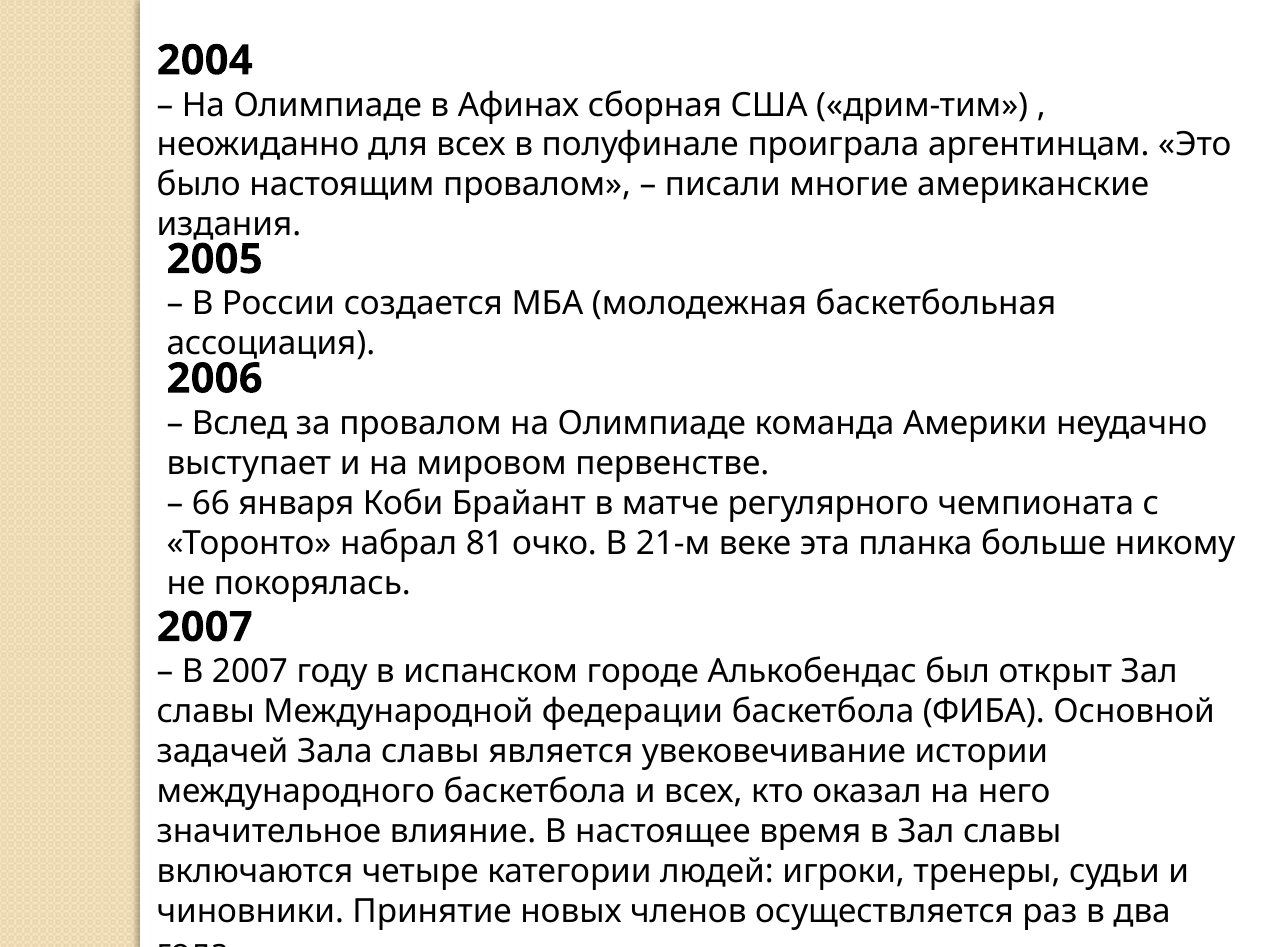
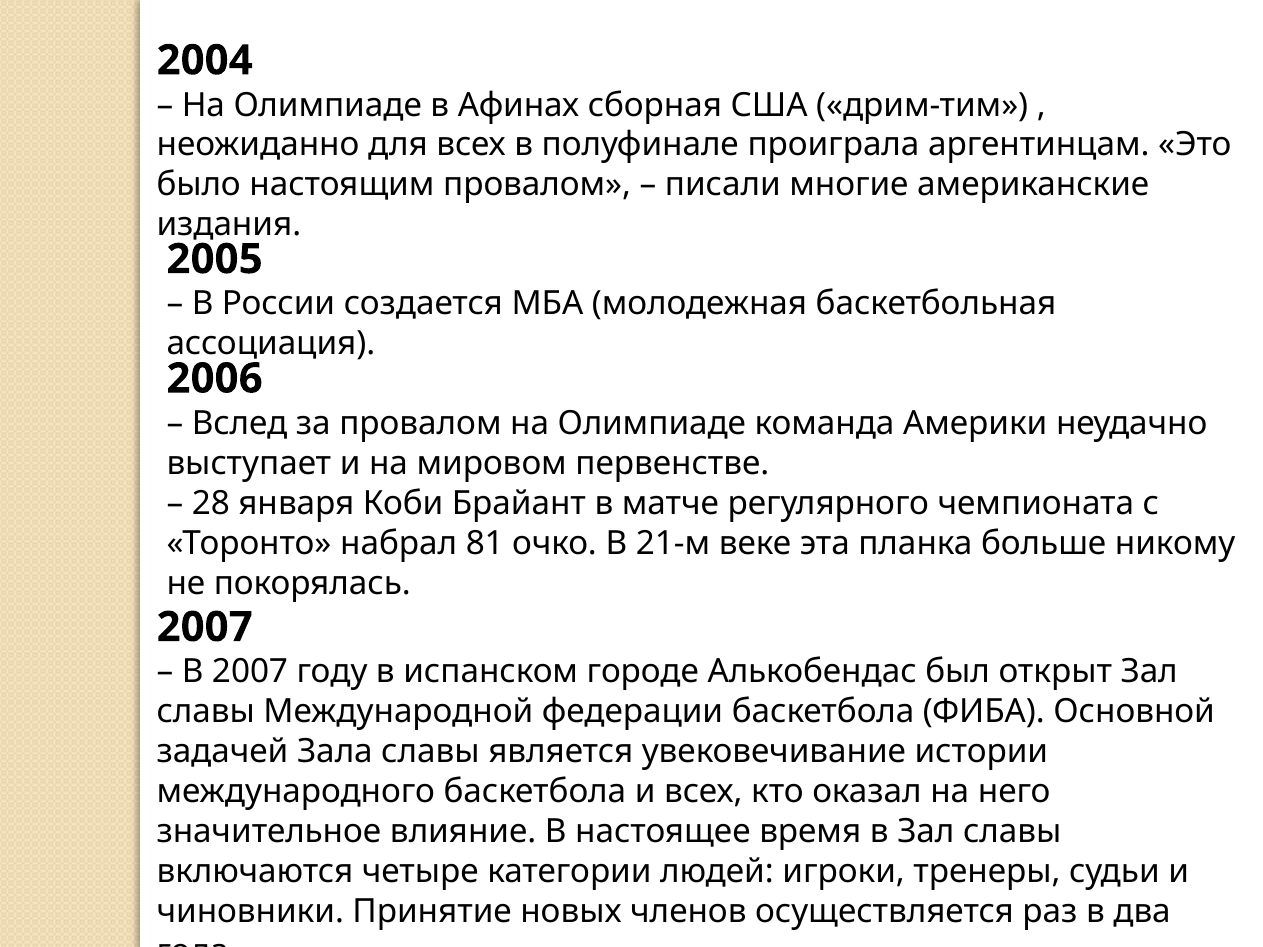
66: 66 -> 28
